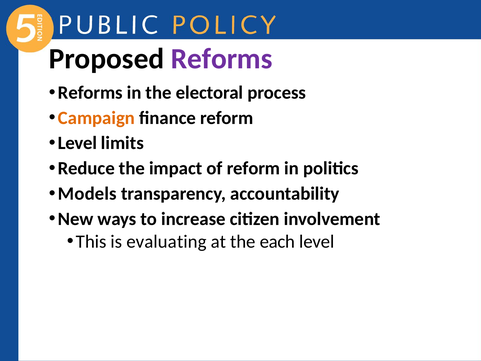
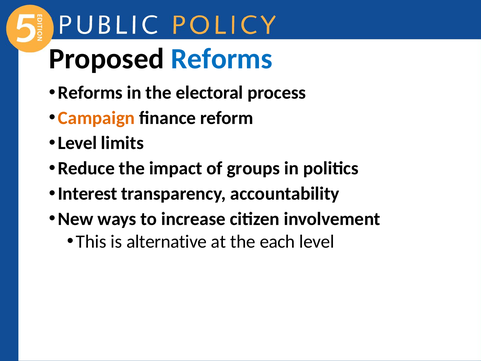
Reforms at (222, 59) colour: purple -> blue
of reform: reform -> groups
Models: Models -> Interest
evaluating: evaluating -> alternative
